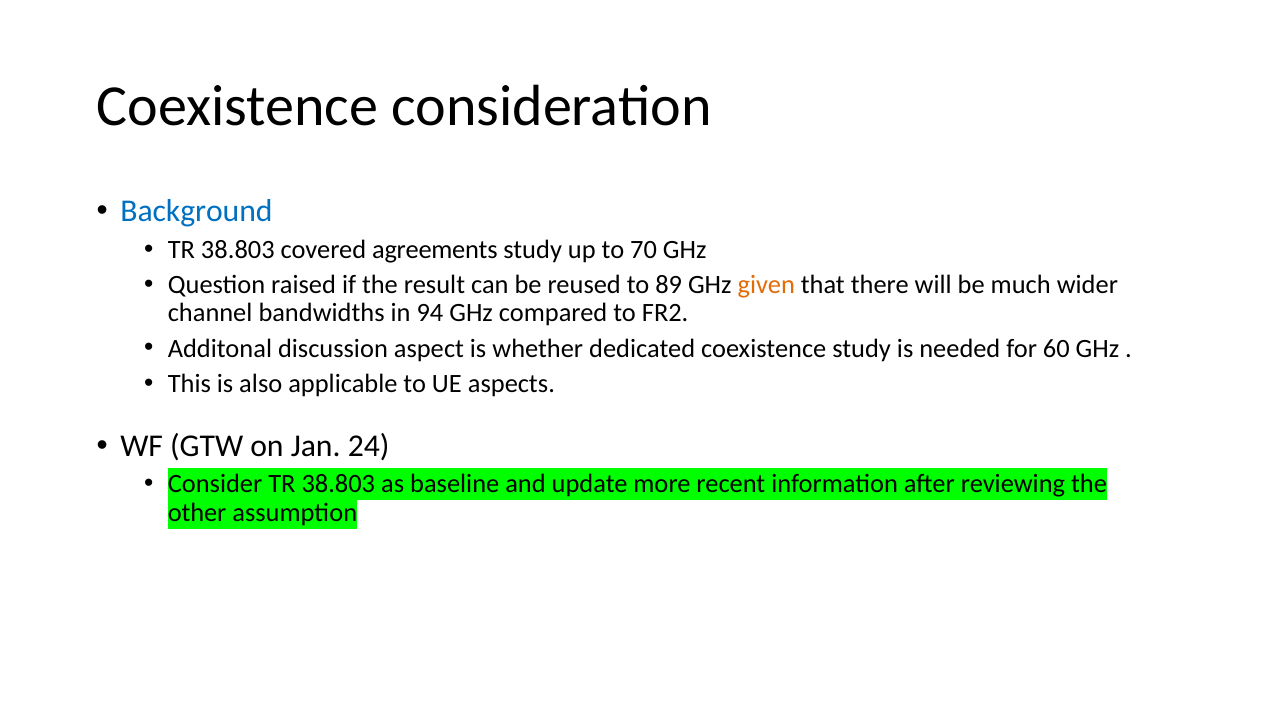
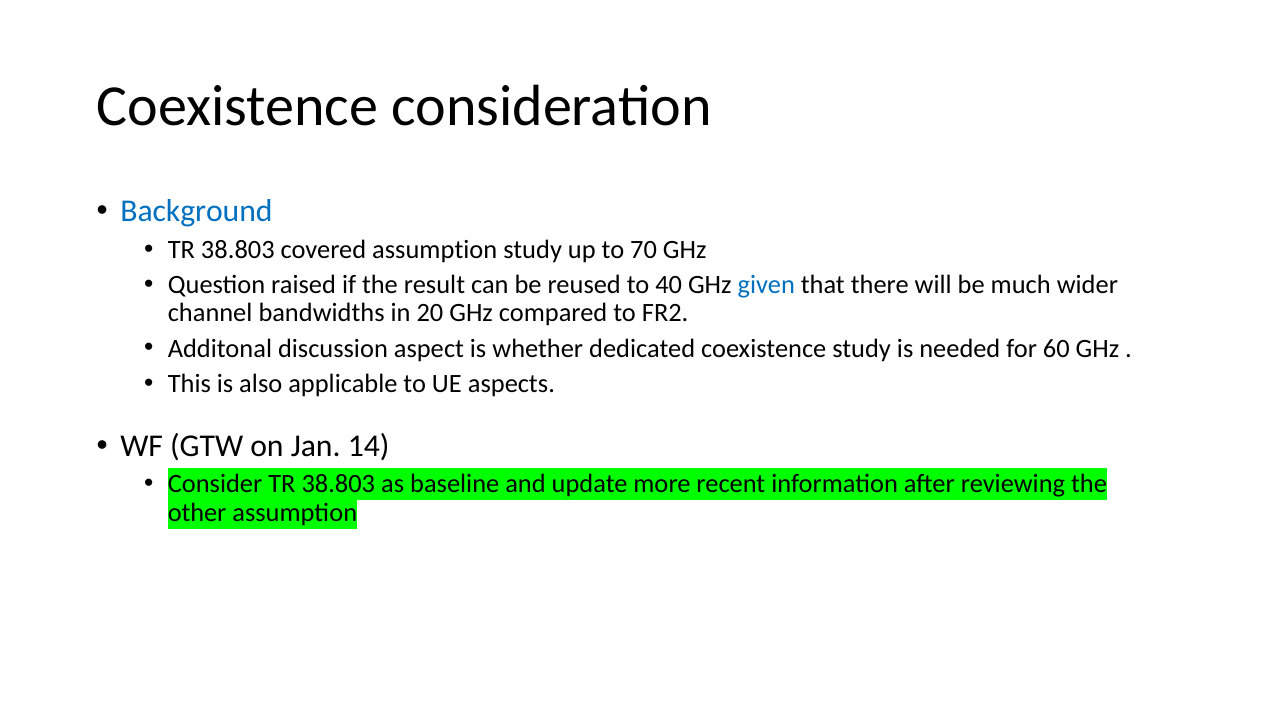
covered agreements: agreements -> assumption
89: 89 -> 40
given colour: orange -> blue
94: 94 -> 20
24: 24 -> 14
